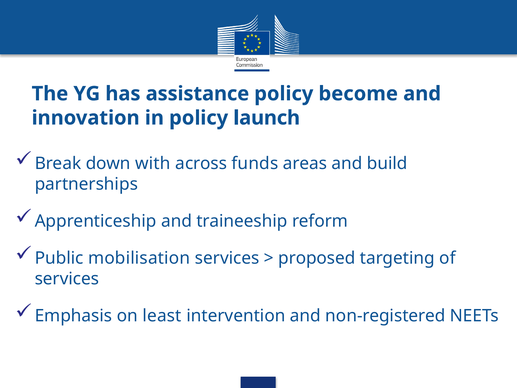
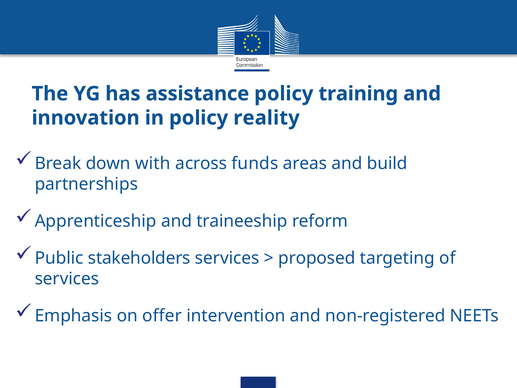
become: become -> training
launch: launch -> reality
mobilisation: mobilisation -> stakeholders
least: least -> offer
